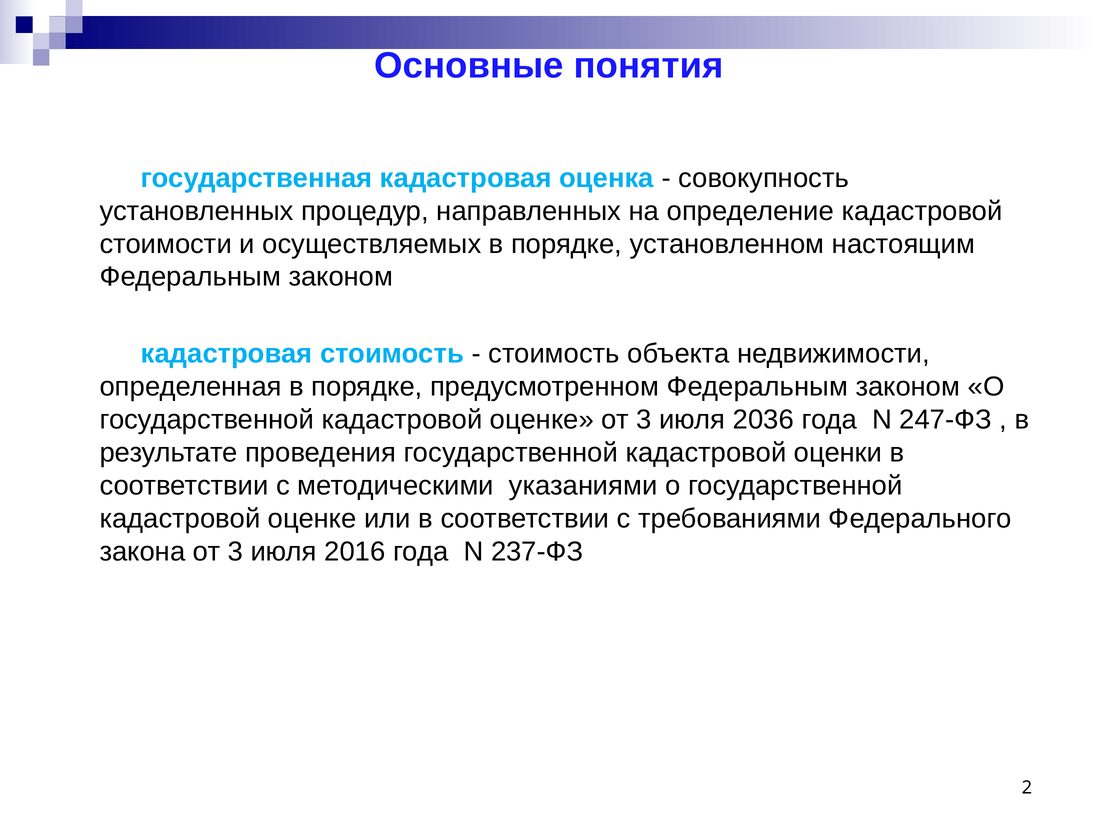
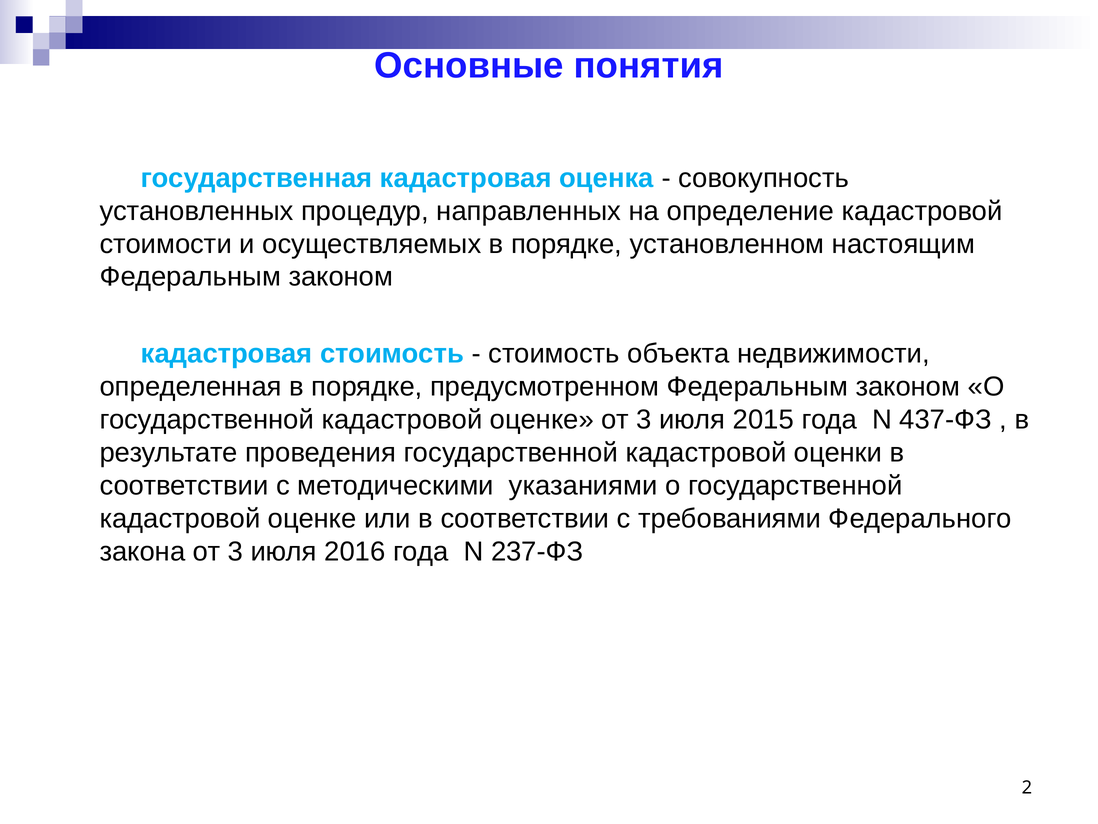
2036: 2036 -> 2015
247-ФЗ: 247-ФЗ -> 437-ФЗ
